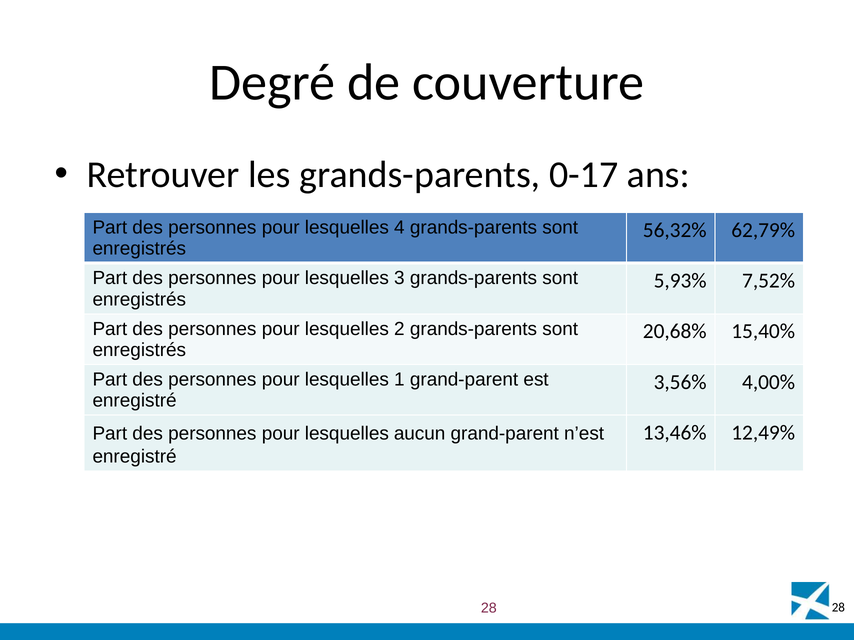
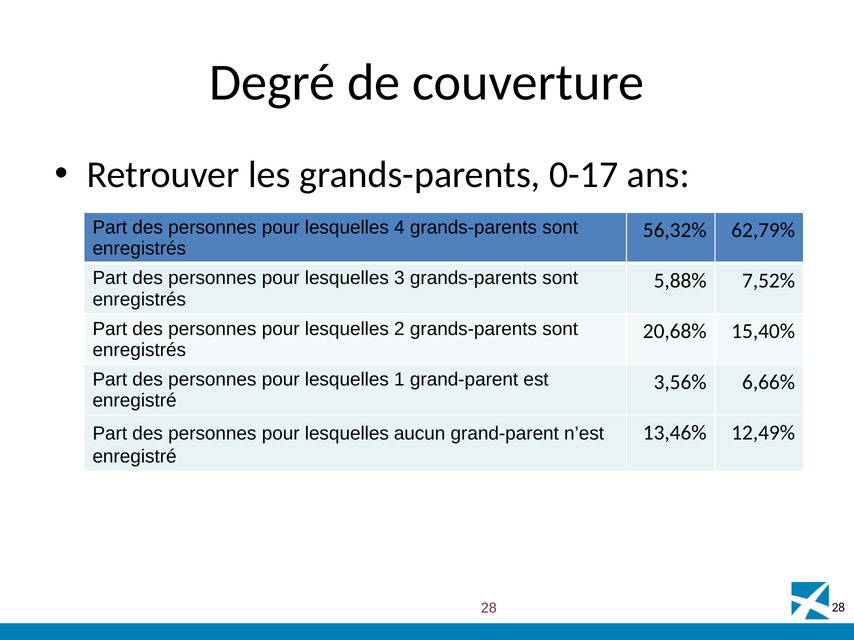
5,93%: 5,93% -> 5,88%
4,00%: 4,00% -> 6,66%
